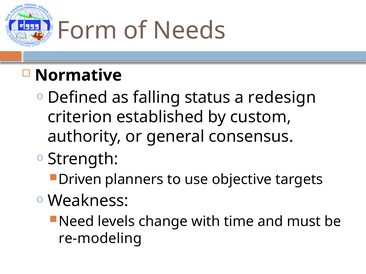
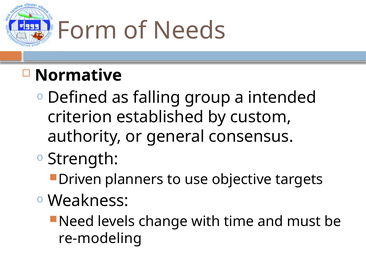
status: status -> group
redesign: redesign -> intended
